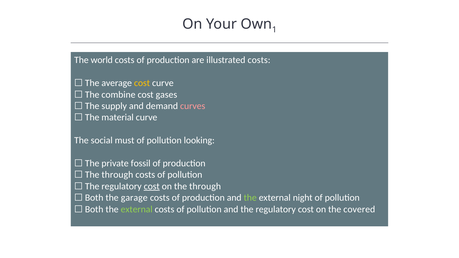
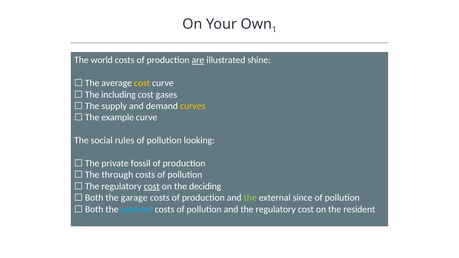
are underline: none -> present
illustrated costs: costs -> shine
combine: combine -> including
curves colour: pink -> yellow
material: material -> example
must: must -> rules
the through: through -> deciding
night: night -> since
external at (137, 209) colour: light green -> light blue
covered: covered -> resident
